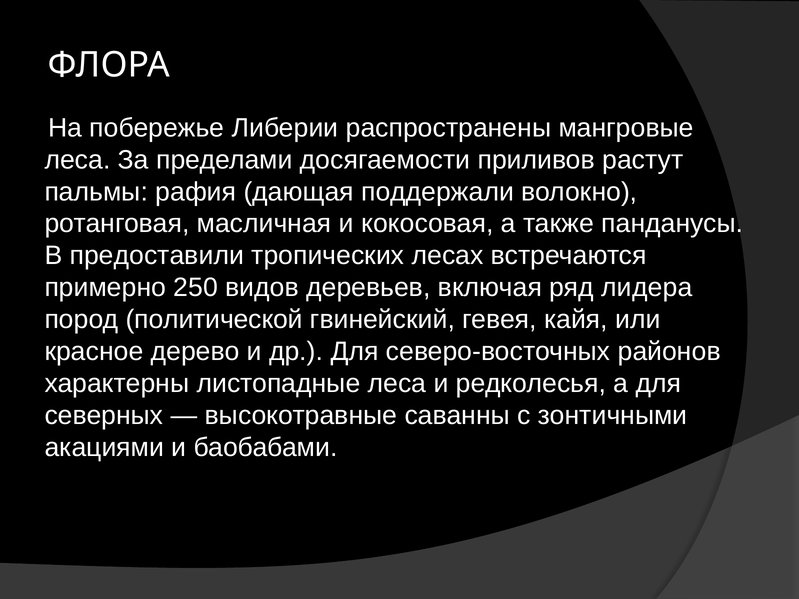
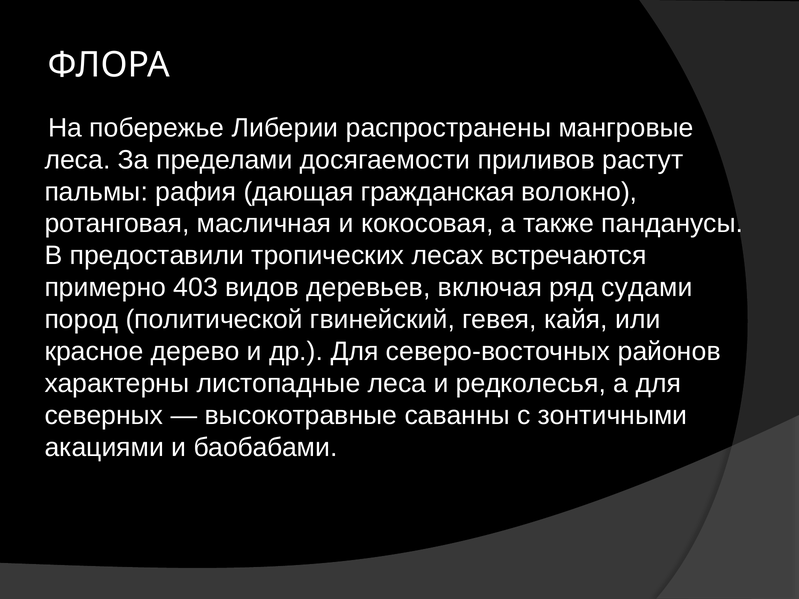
поддержали: поддержали -> гражданская
250: 250 -> 403
лидера: лидера -> судами
